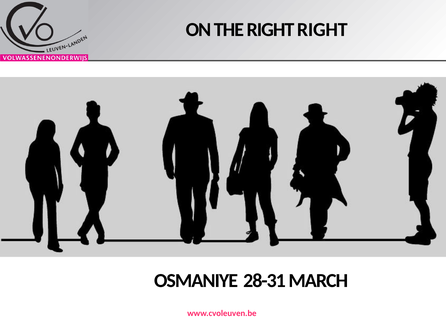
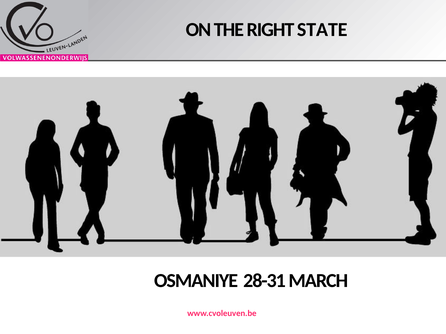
RIGHT RIGHT: RIGHT -> STATE
